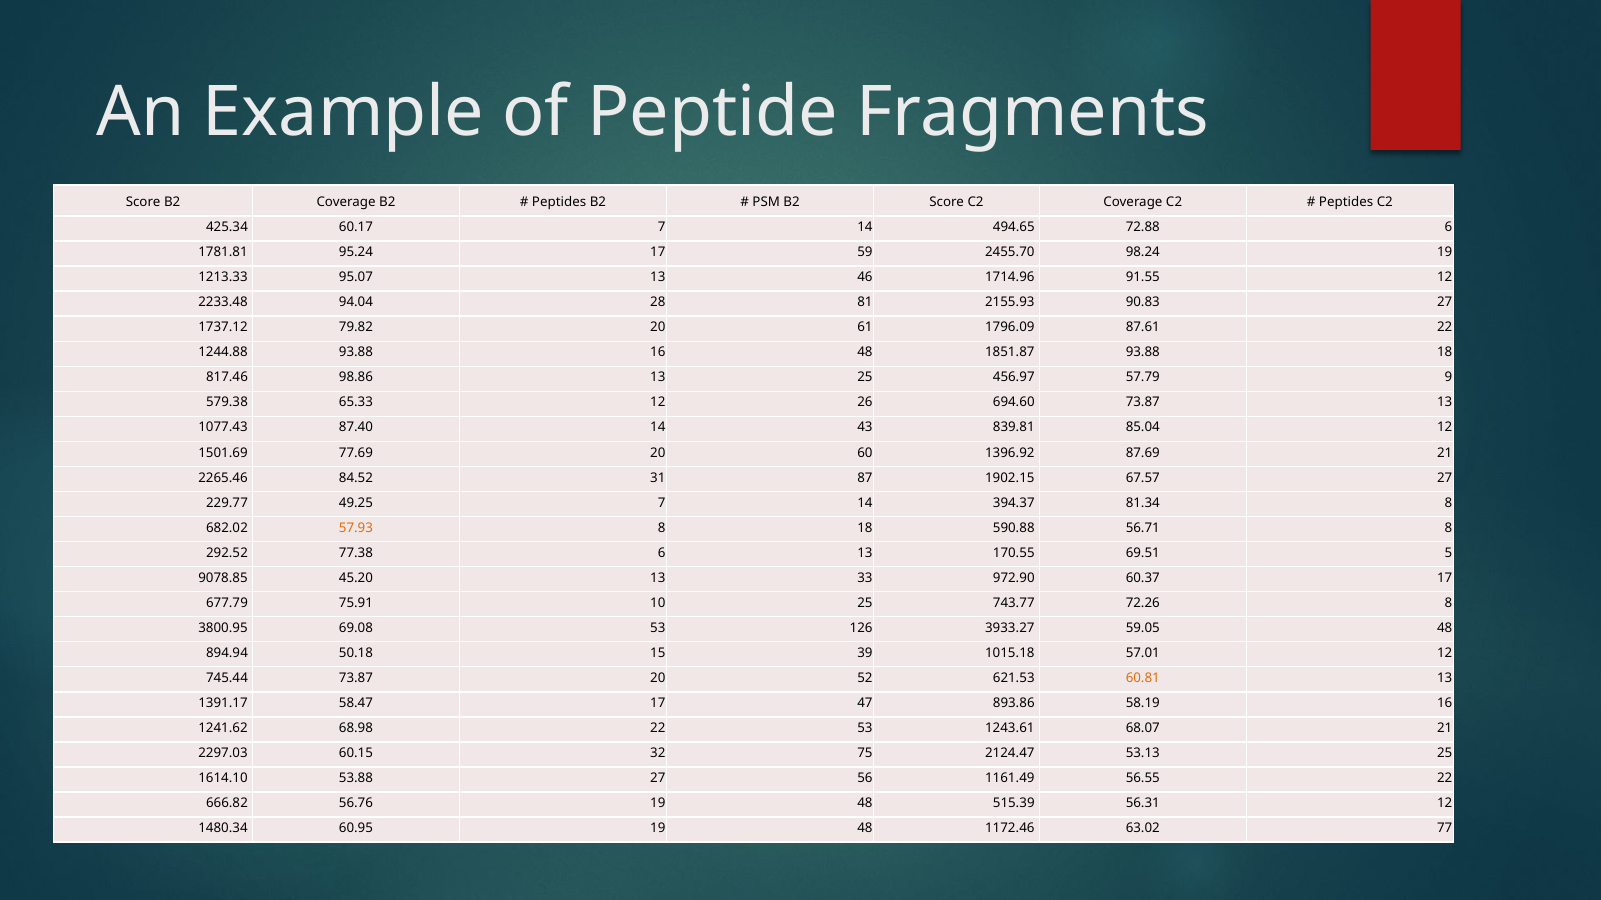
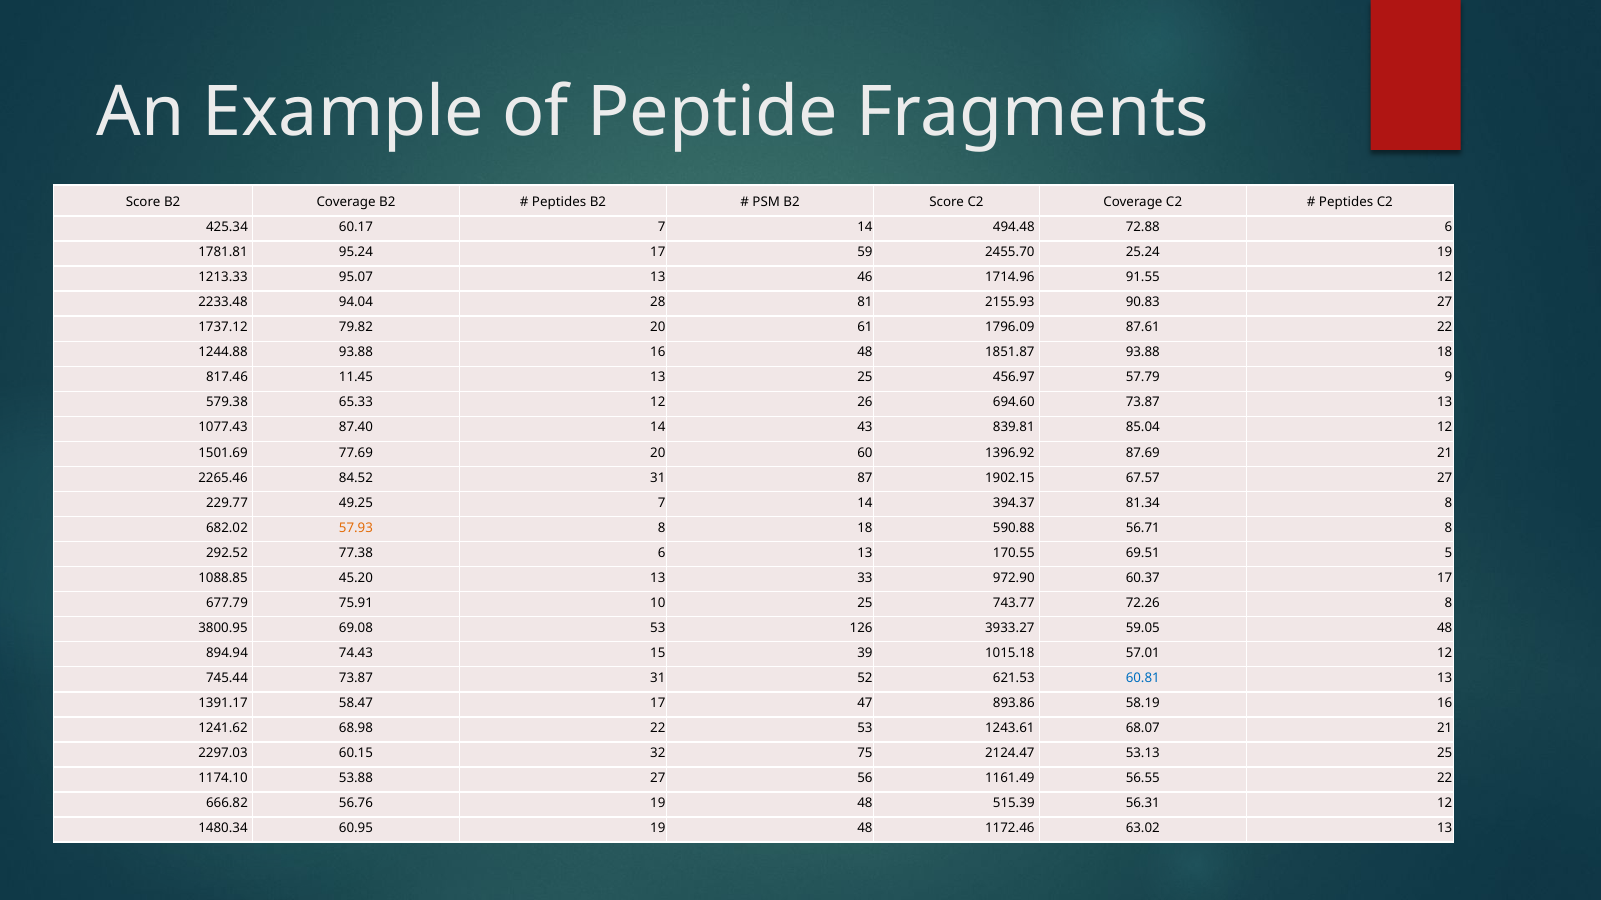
494.65: 494.65 -> 494.48
98.24: 98.24 -> 25.24
98.86: 98.86 -> 11.45
9078.85: 9078.85 -> 1088.85
50.18: 50.18 -> 74.43
73.87 20: 20 -> 31
60.81 colour: orange -> blue
1614.10: 1614.10 -> 1174.10
63.02 77: 77 -> 13
